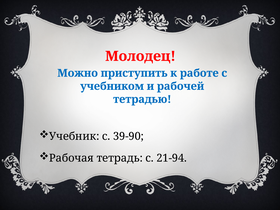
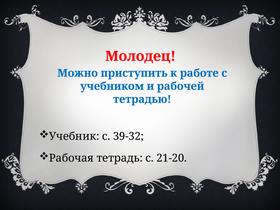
39-90: 39-90 -> 39-32
21-94: 21-94 -> 21-20
